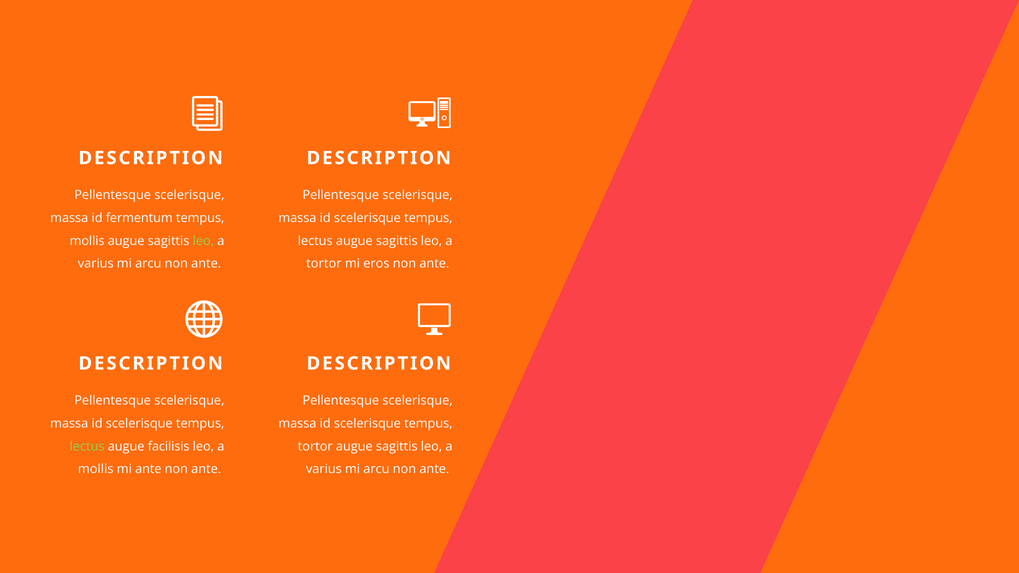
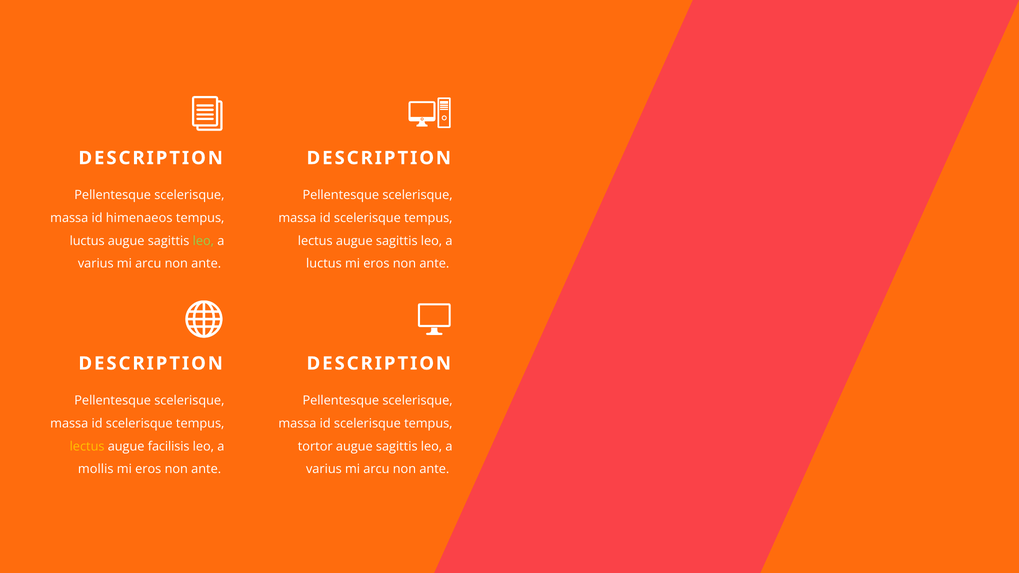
fermentum: fermentum -> himenaeos
mollis at (87, 241): mollis -> luctus
tortor at (324, 264): tortor -> luctus
lectus at (87, 446) colour: light green -> yellow
ante at (148, 469): ante -> eros
